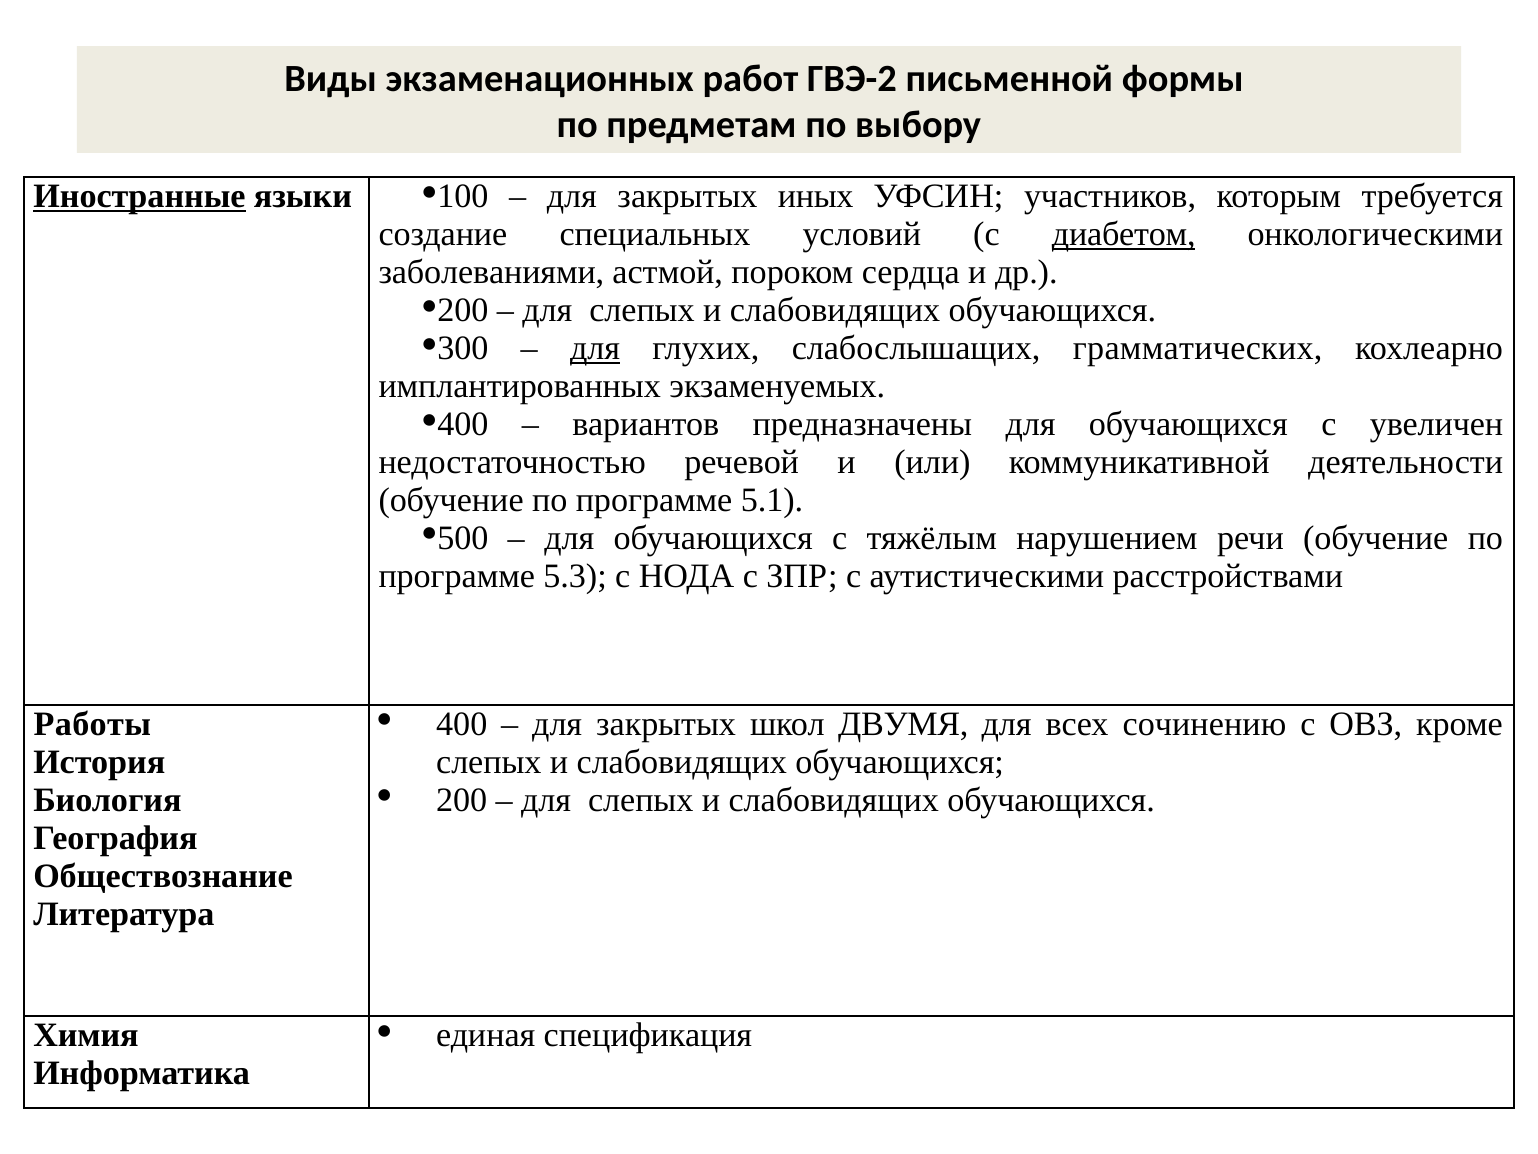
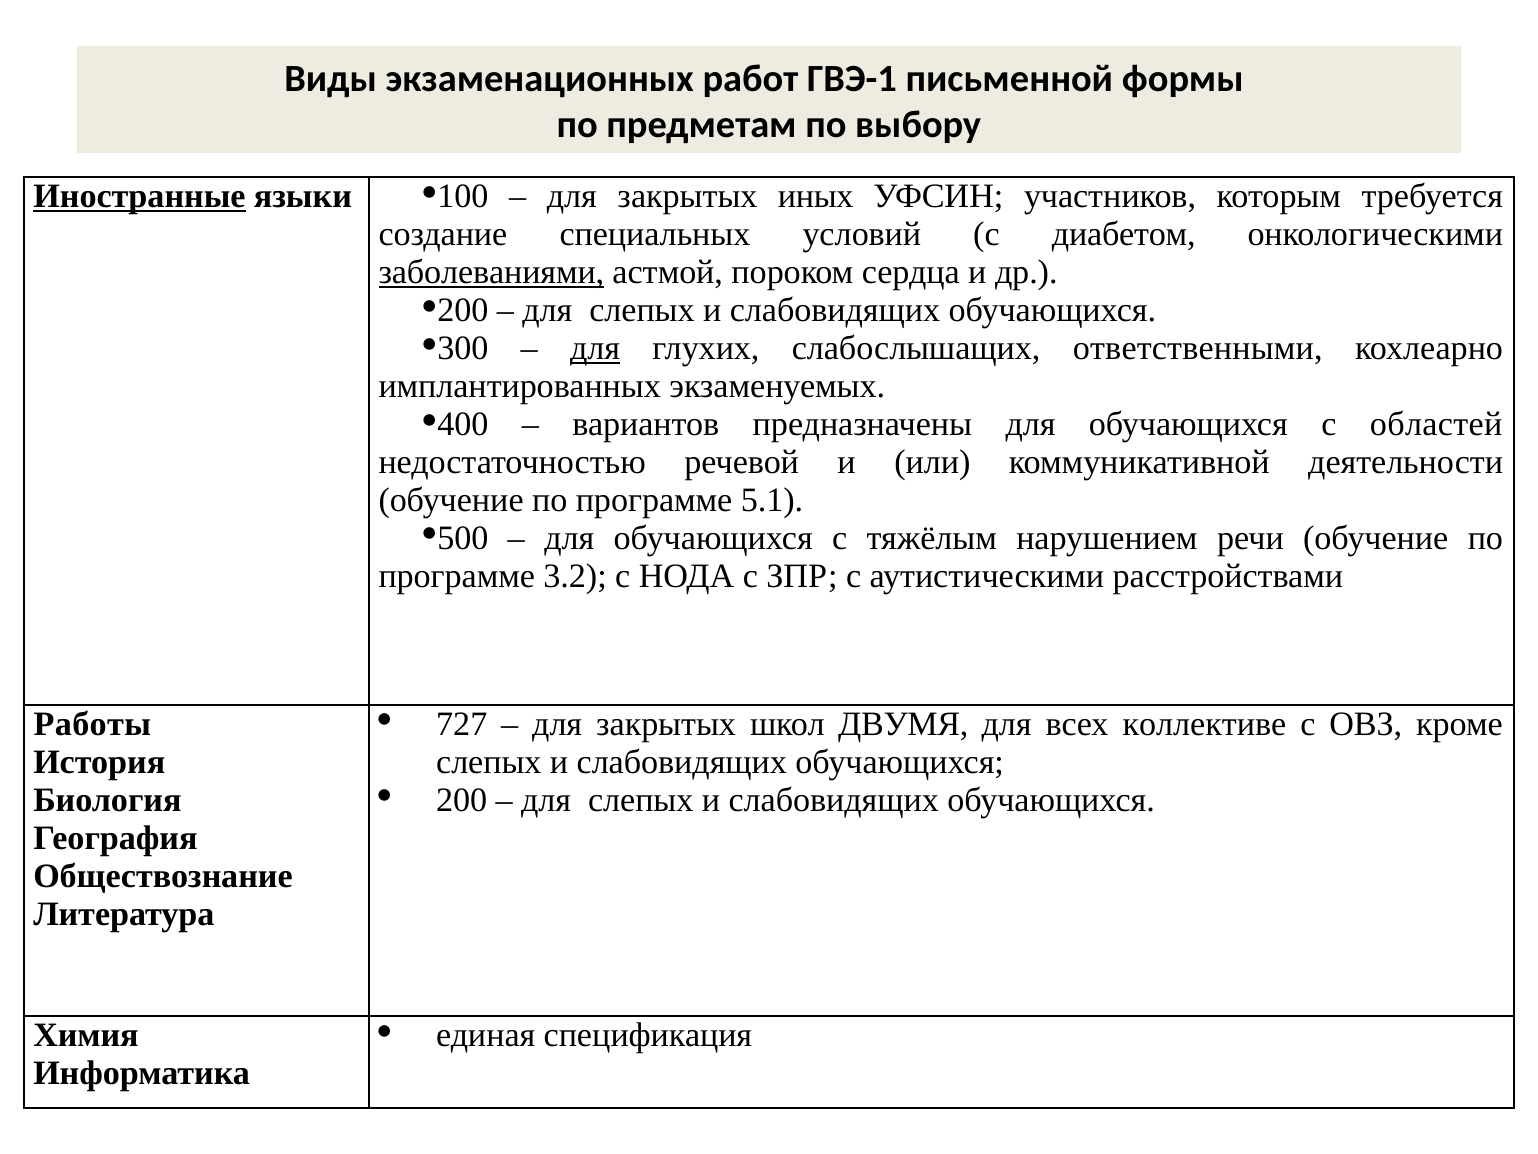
ГВЭ-2: ГВЭ-2 -> ГВЭ-1
диабетом underline: present -> none
заболеваниями underline: none -> present
грамматических: грамматических -> ответственными
увеличен: увеличен -> областей
5.3: 5.3 -> 3.2
400: 400 -> 727
сочинению: сочинению -> коллективе
